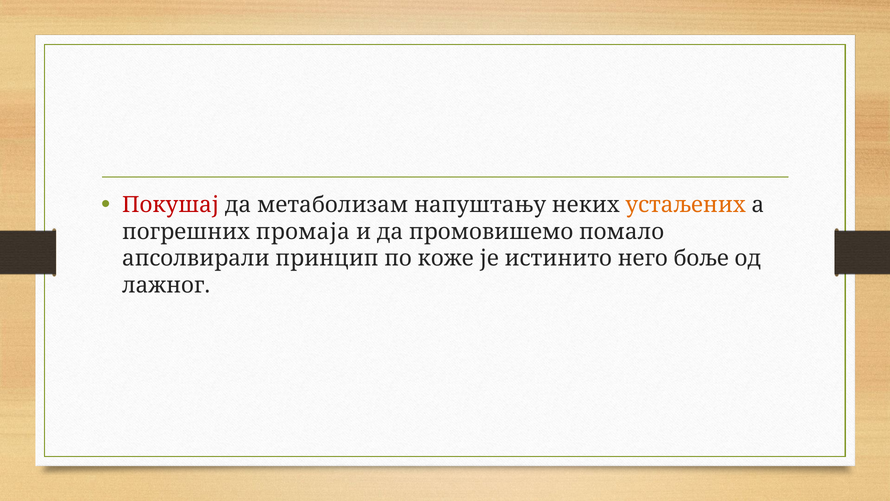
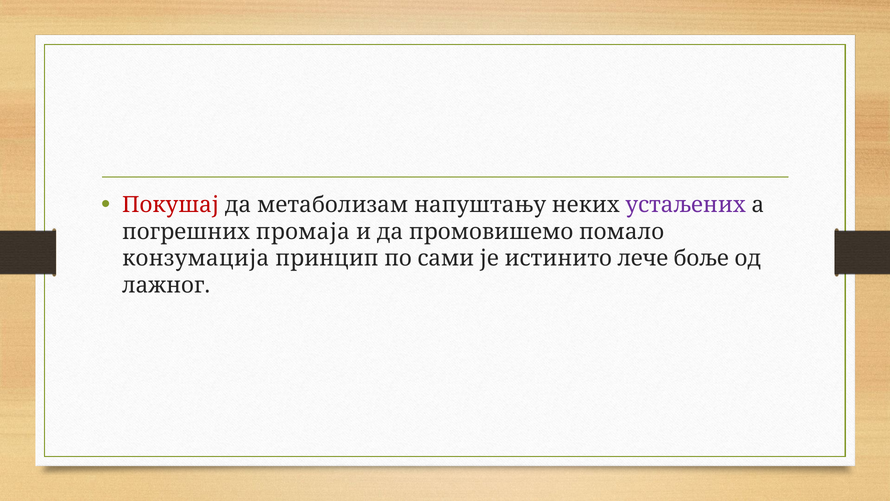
устаљених colour: orange -> purple
апсолвирали: апсолвирали -> конзумација
коже: коже -> сами
него: него -> лече
